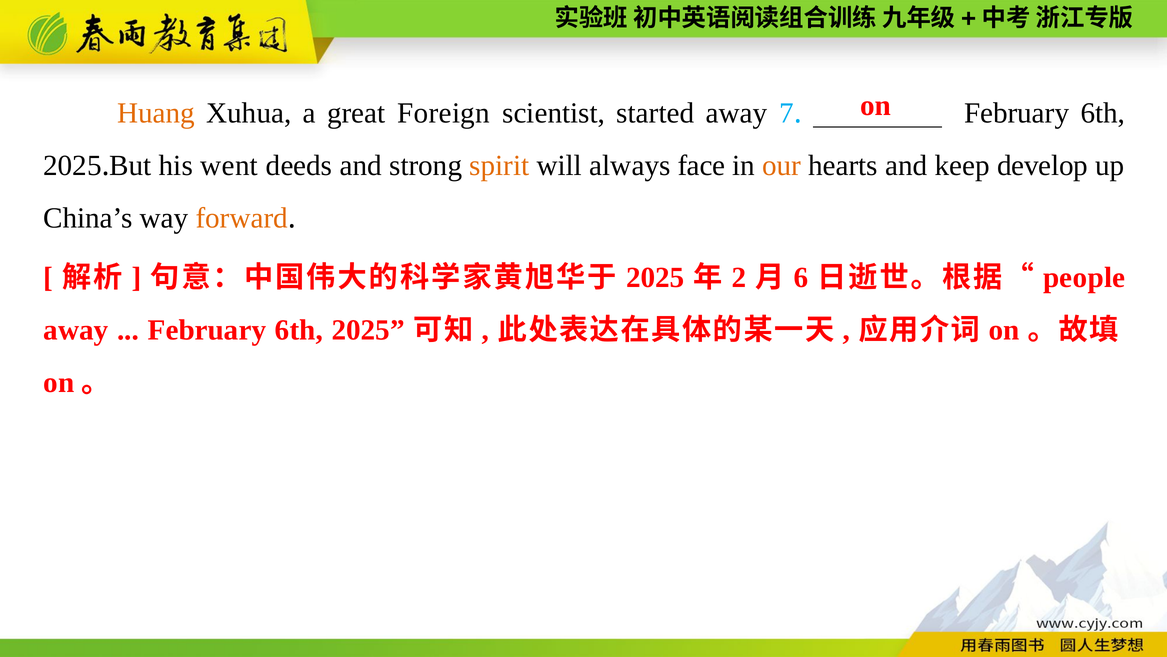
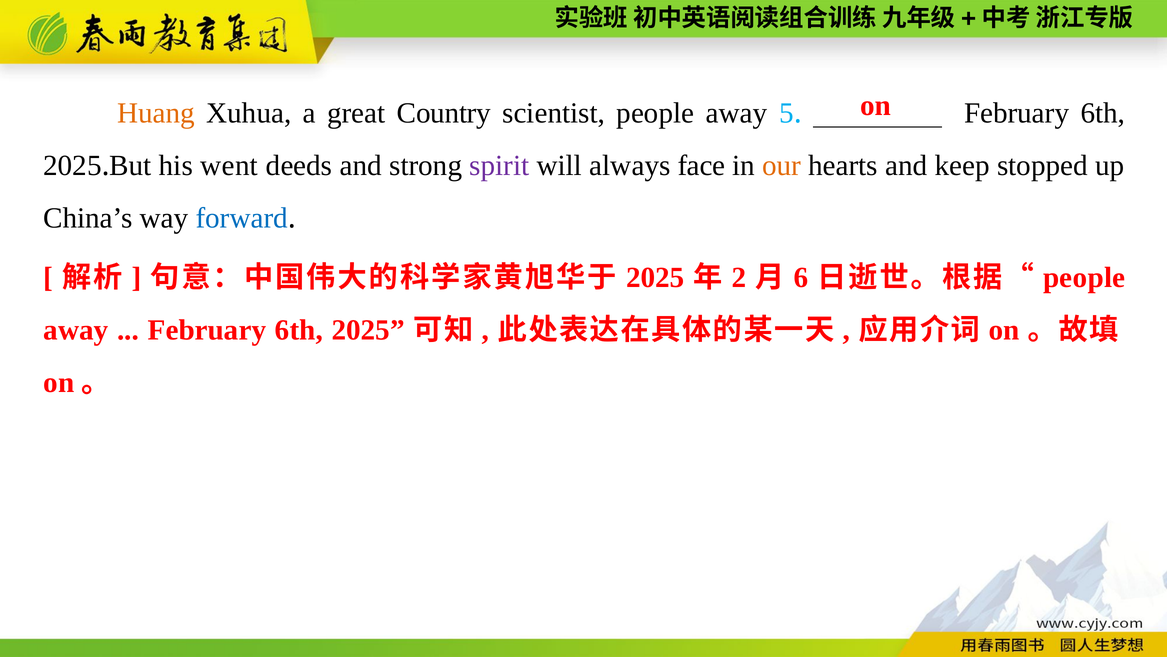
Foreign: Foreign -> Country
scientist started: started -> people
7: 7 -> 5
spirit colour: orange -> purple
develop: develop -> stopped
forward colour: orange -> blue
